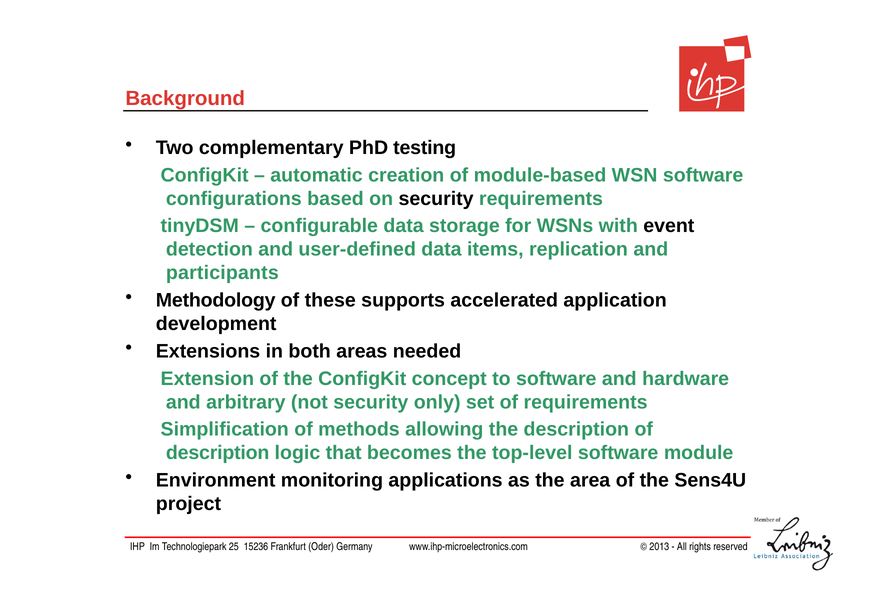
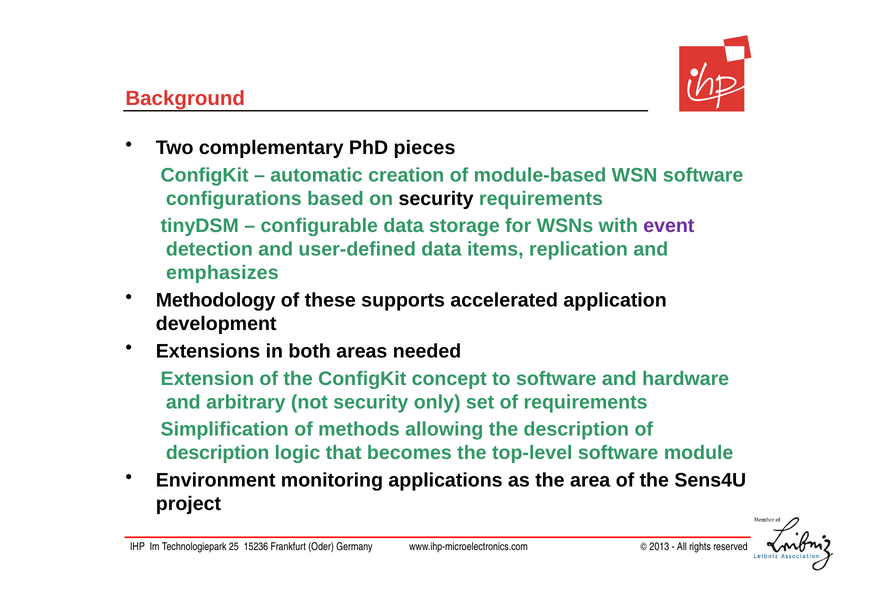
testing: testing -> pieces
event colour: black -> purple
participants: participants -> emphasizes
